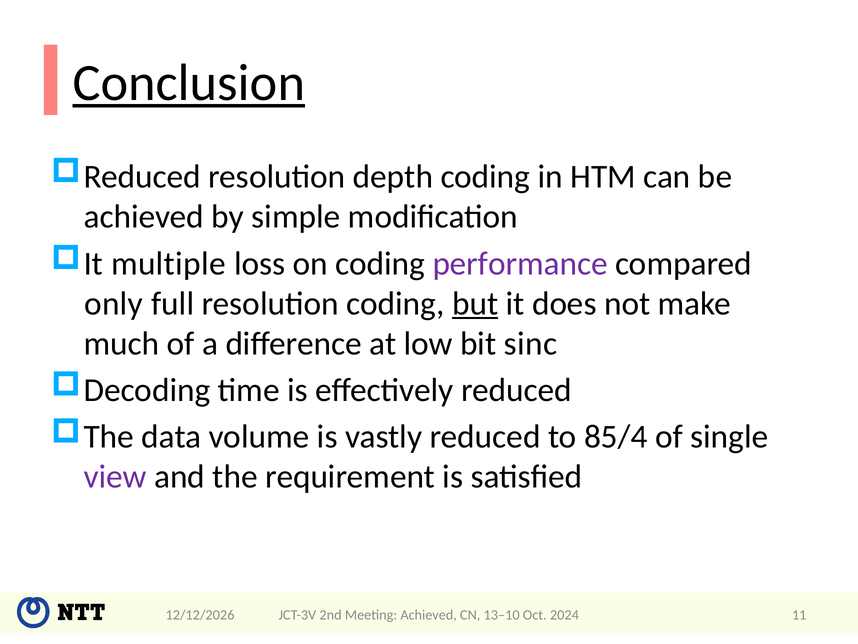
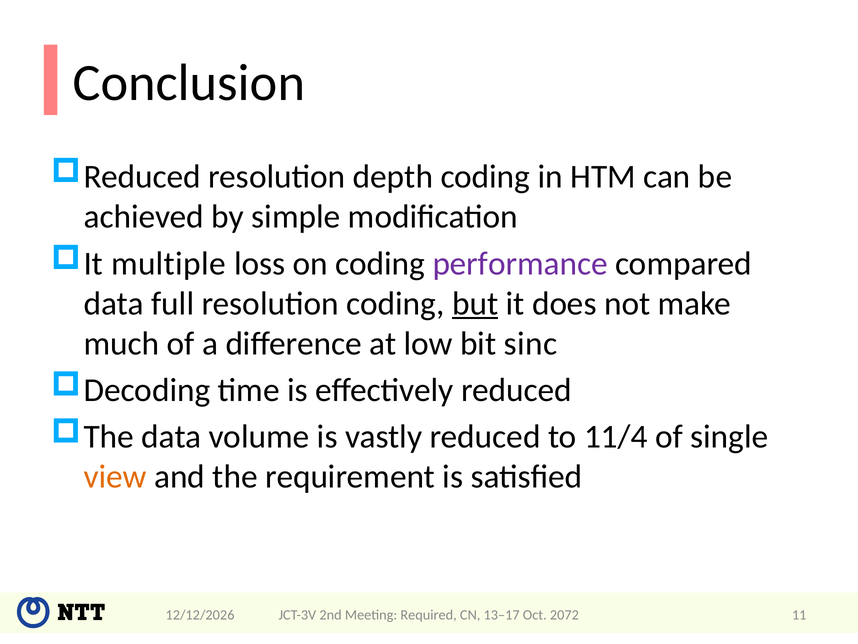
Conclusion underline: present -> none
only at (114, 303): only -> data
85/4: 85/4 -> 11/4
view colour: purple -> orange
Meeting Achieved: Achieved -> Required
13–10: 13–10 -> 13–17
2024: 2024 -> 2072
